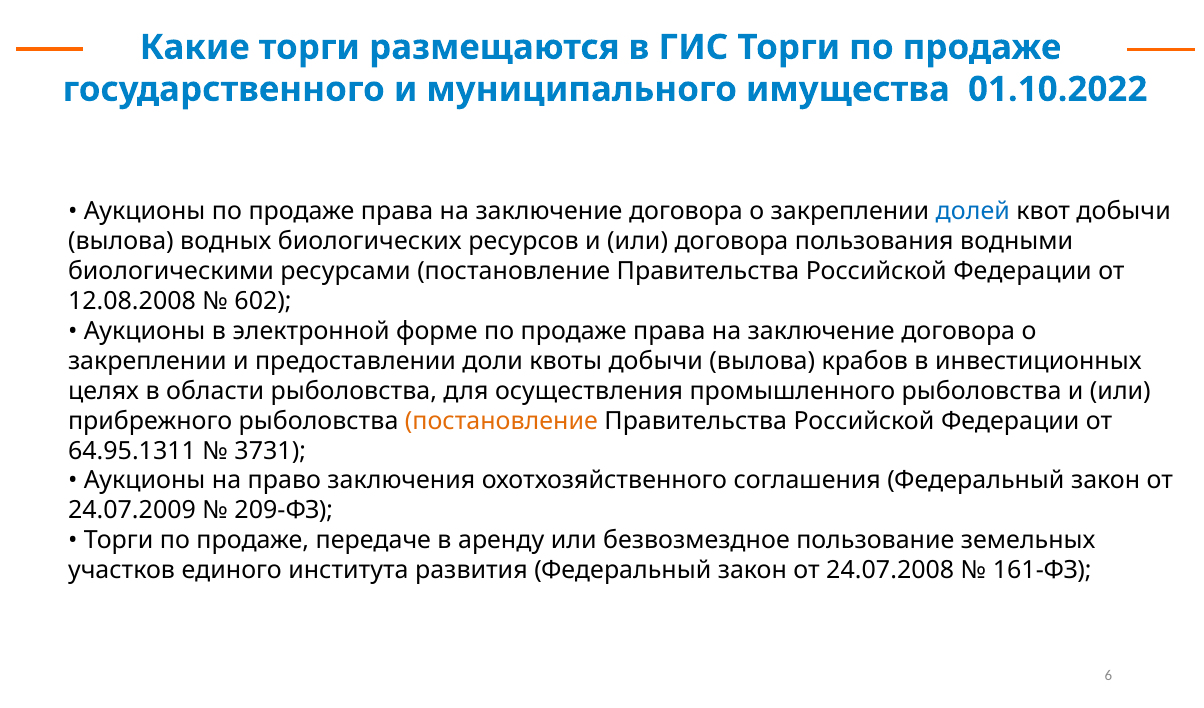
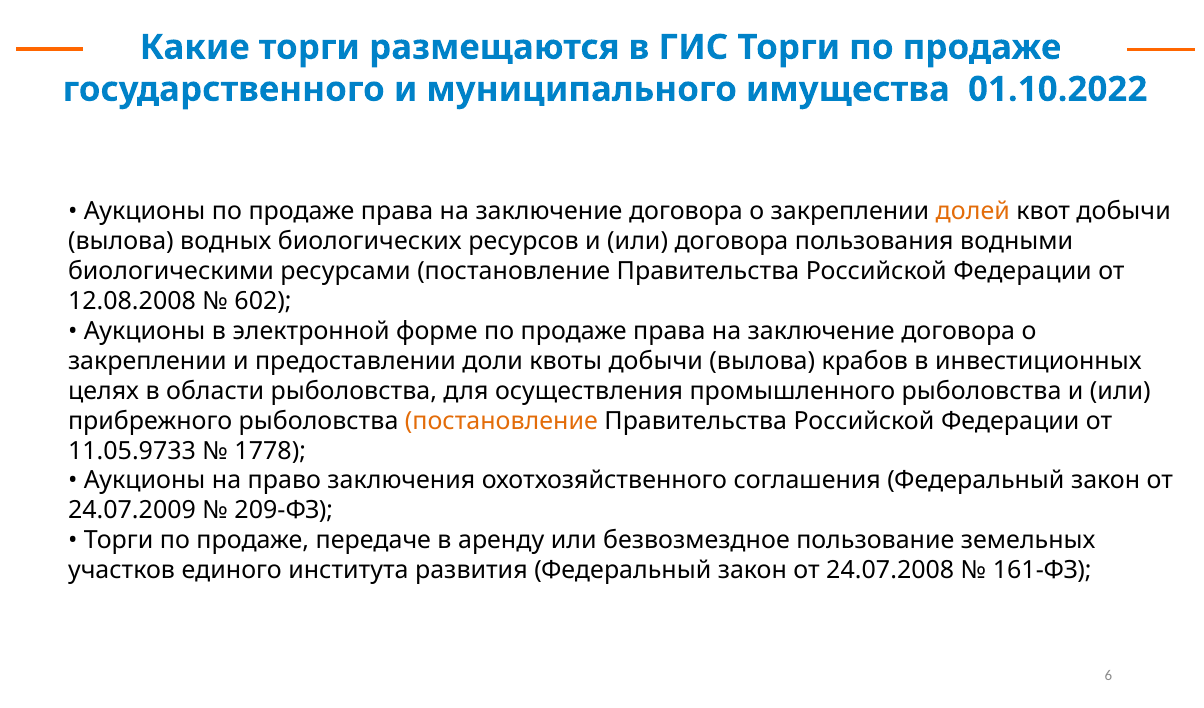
долей colour: blue -> orange
64.95.1311: 64.95.1311 -> 11.05.9733
3731: 3731 -> 1778
